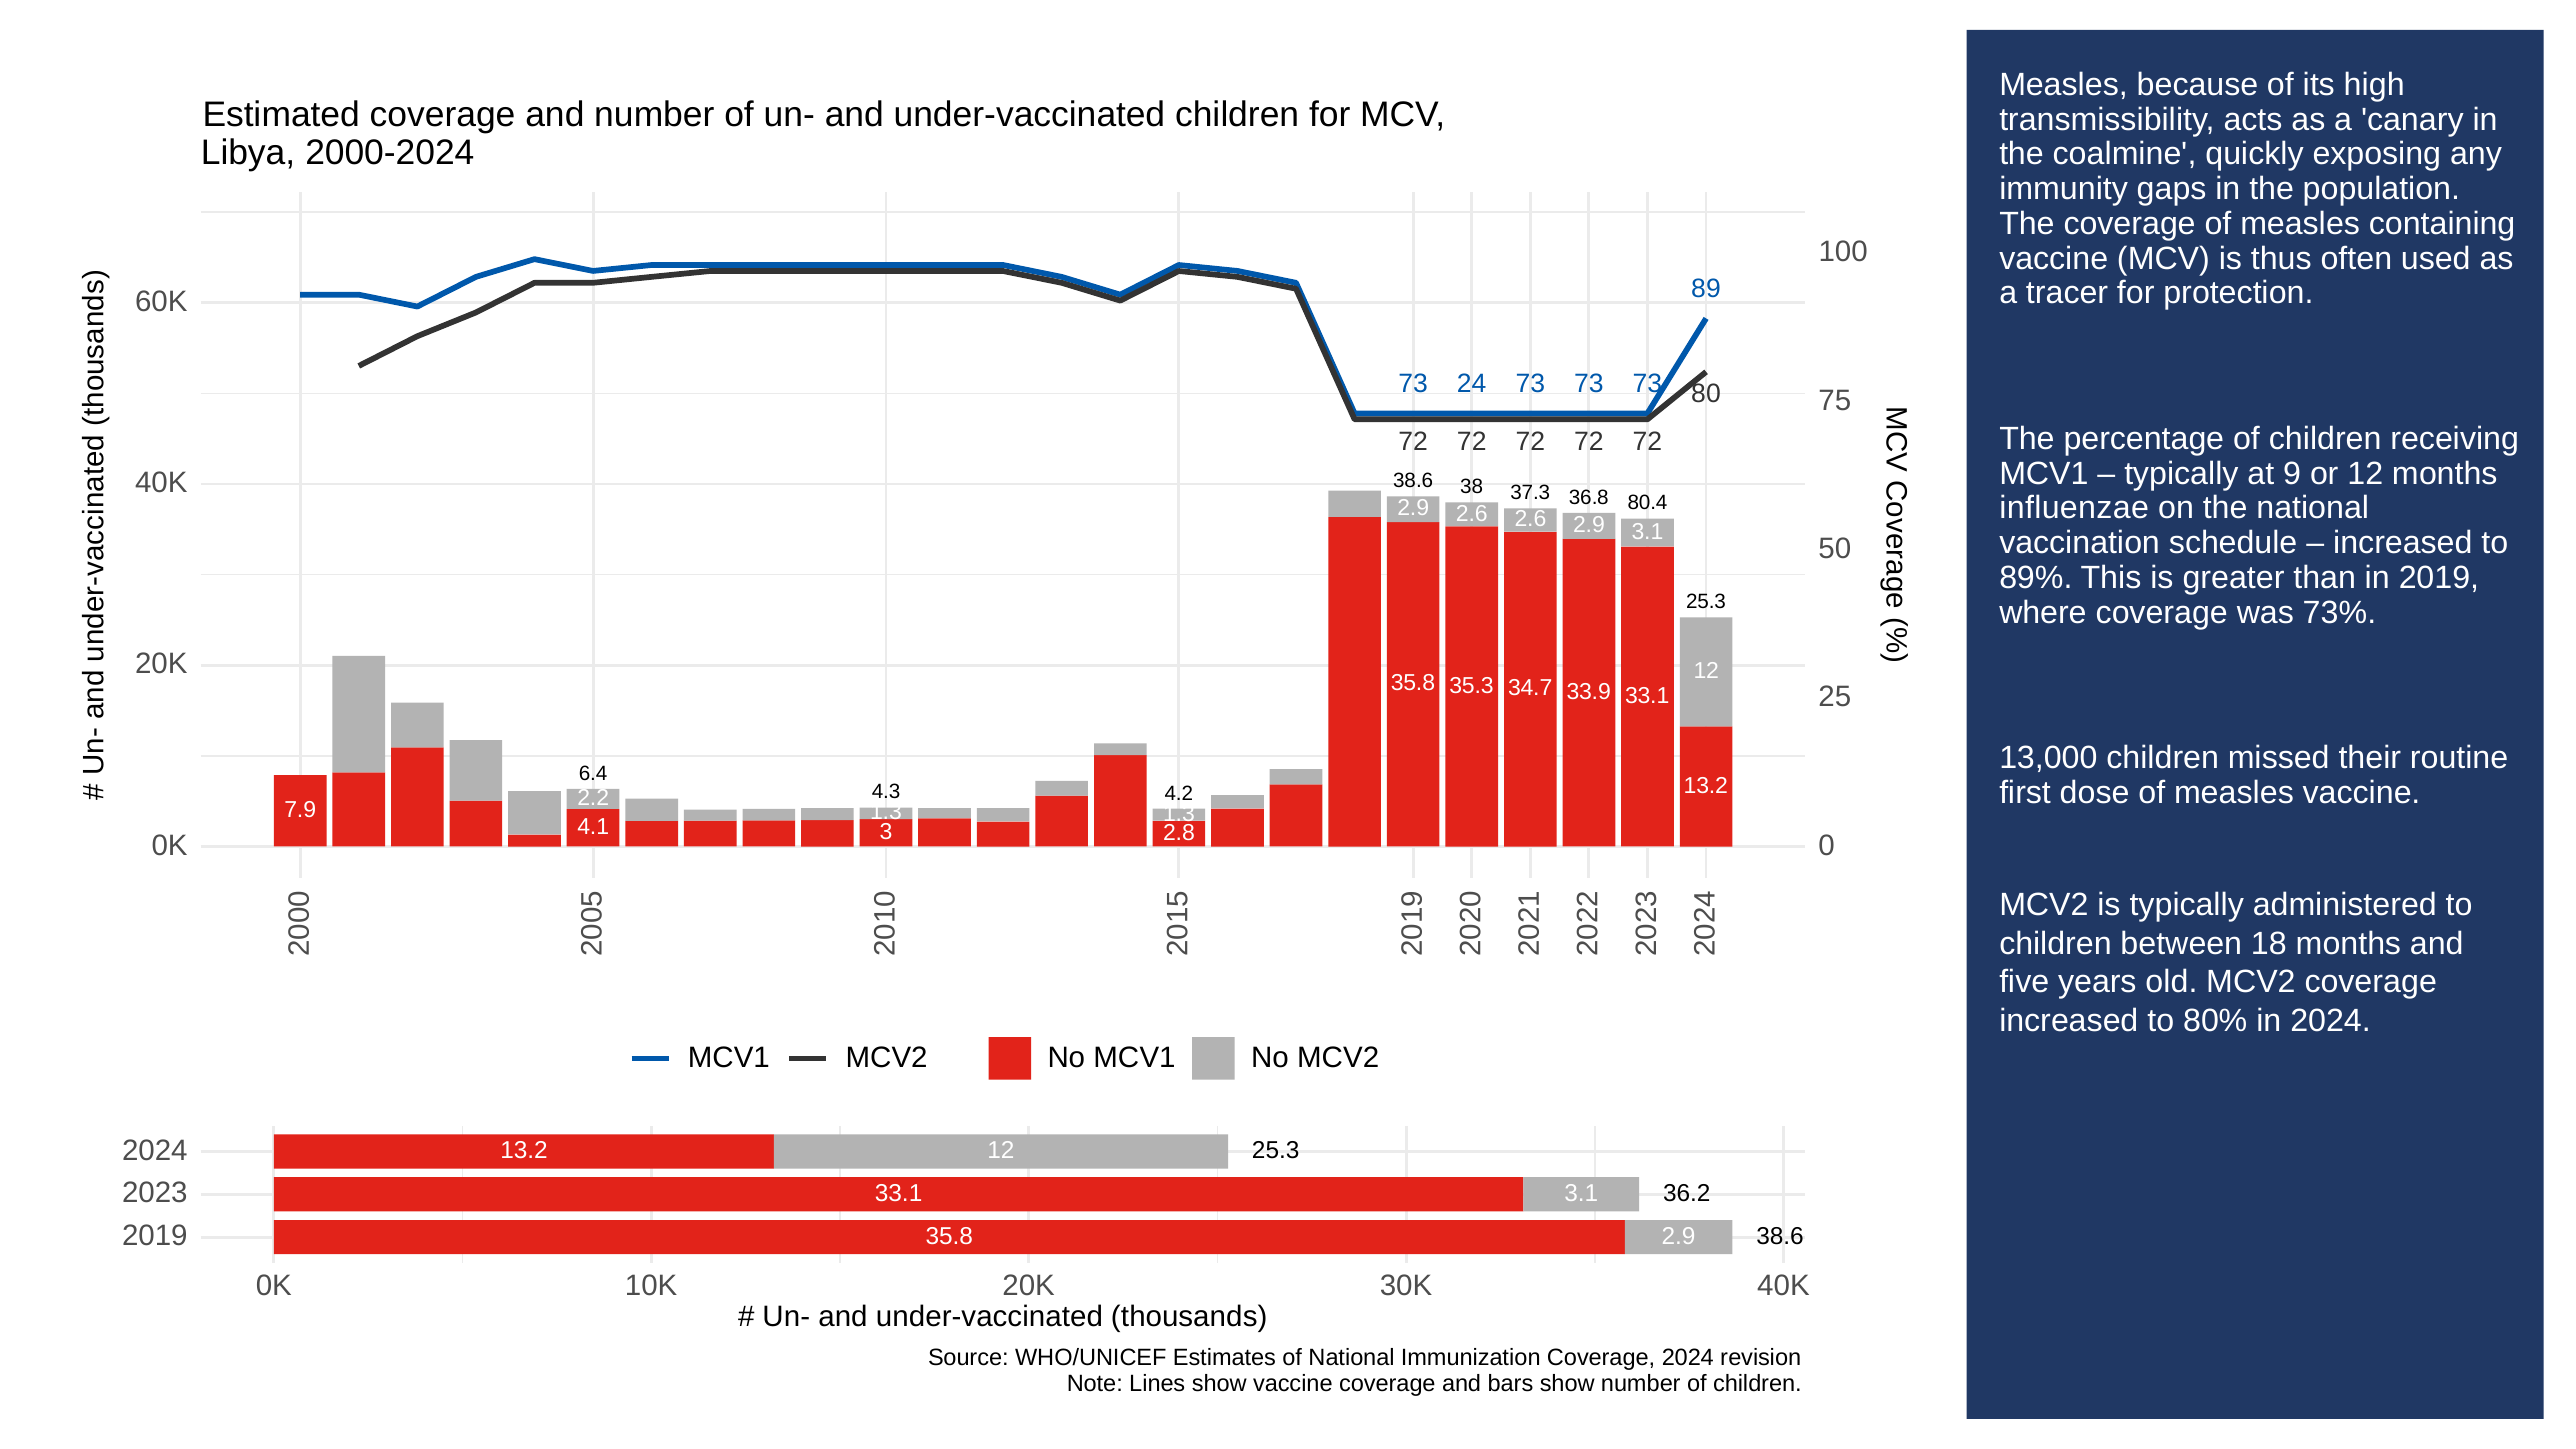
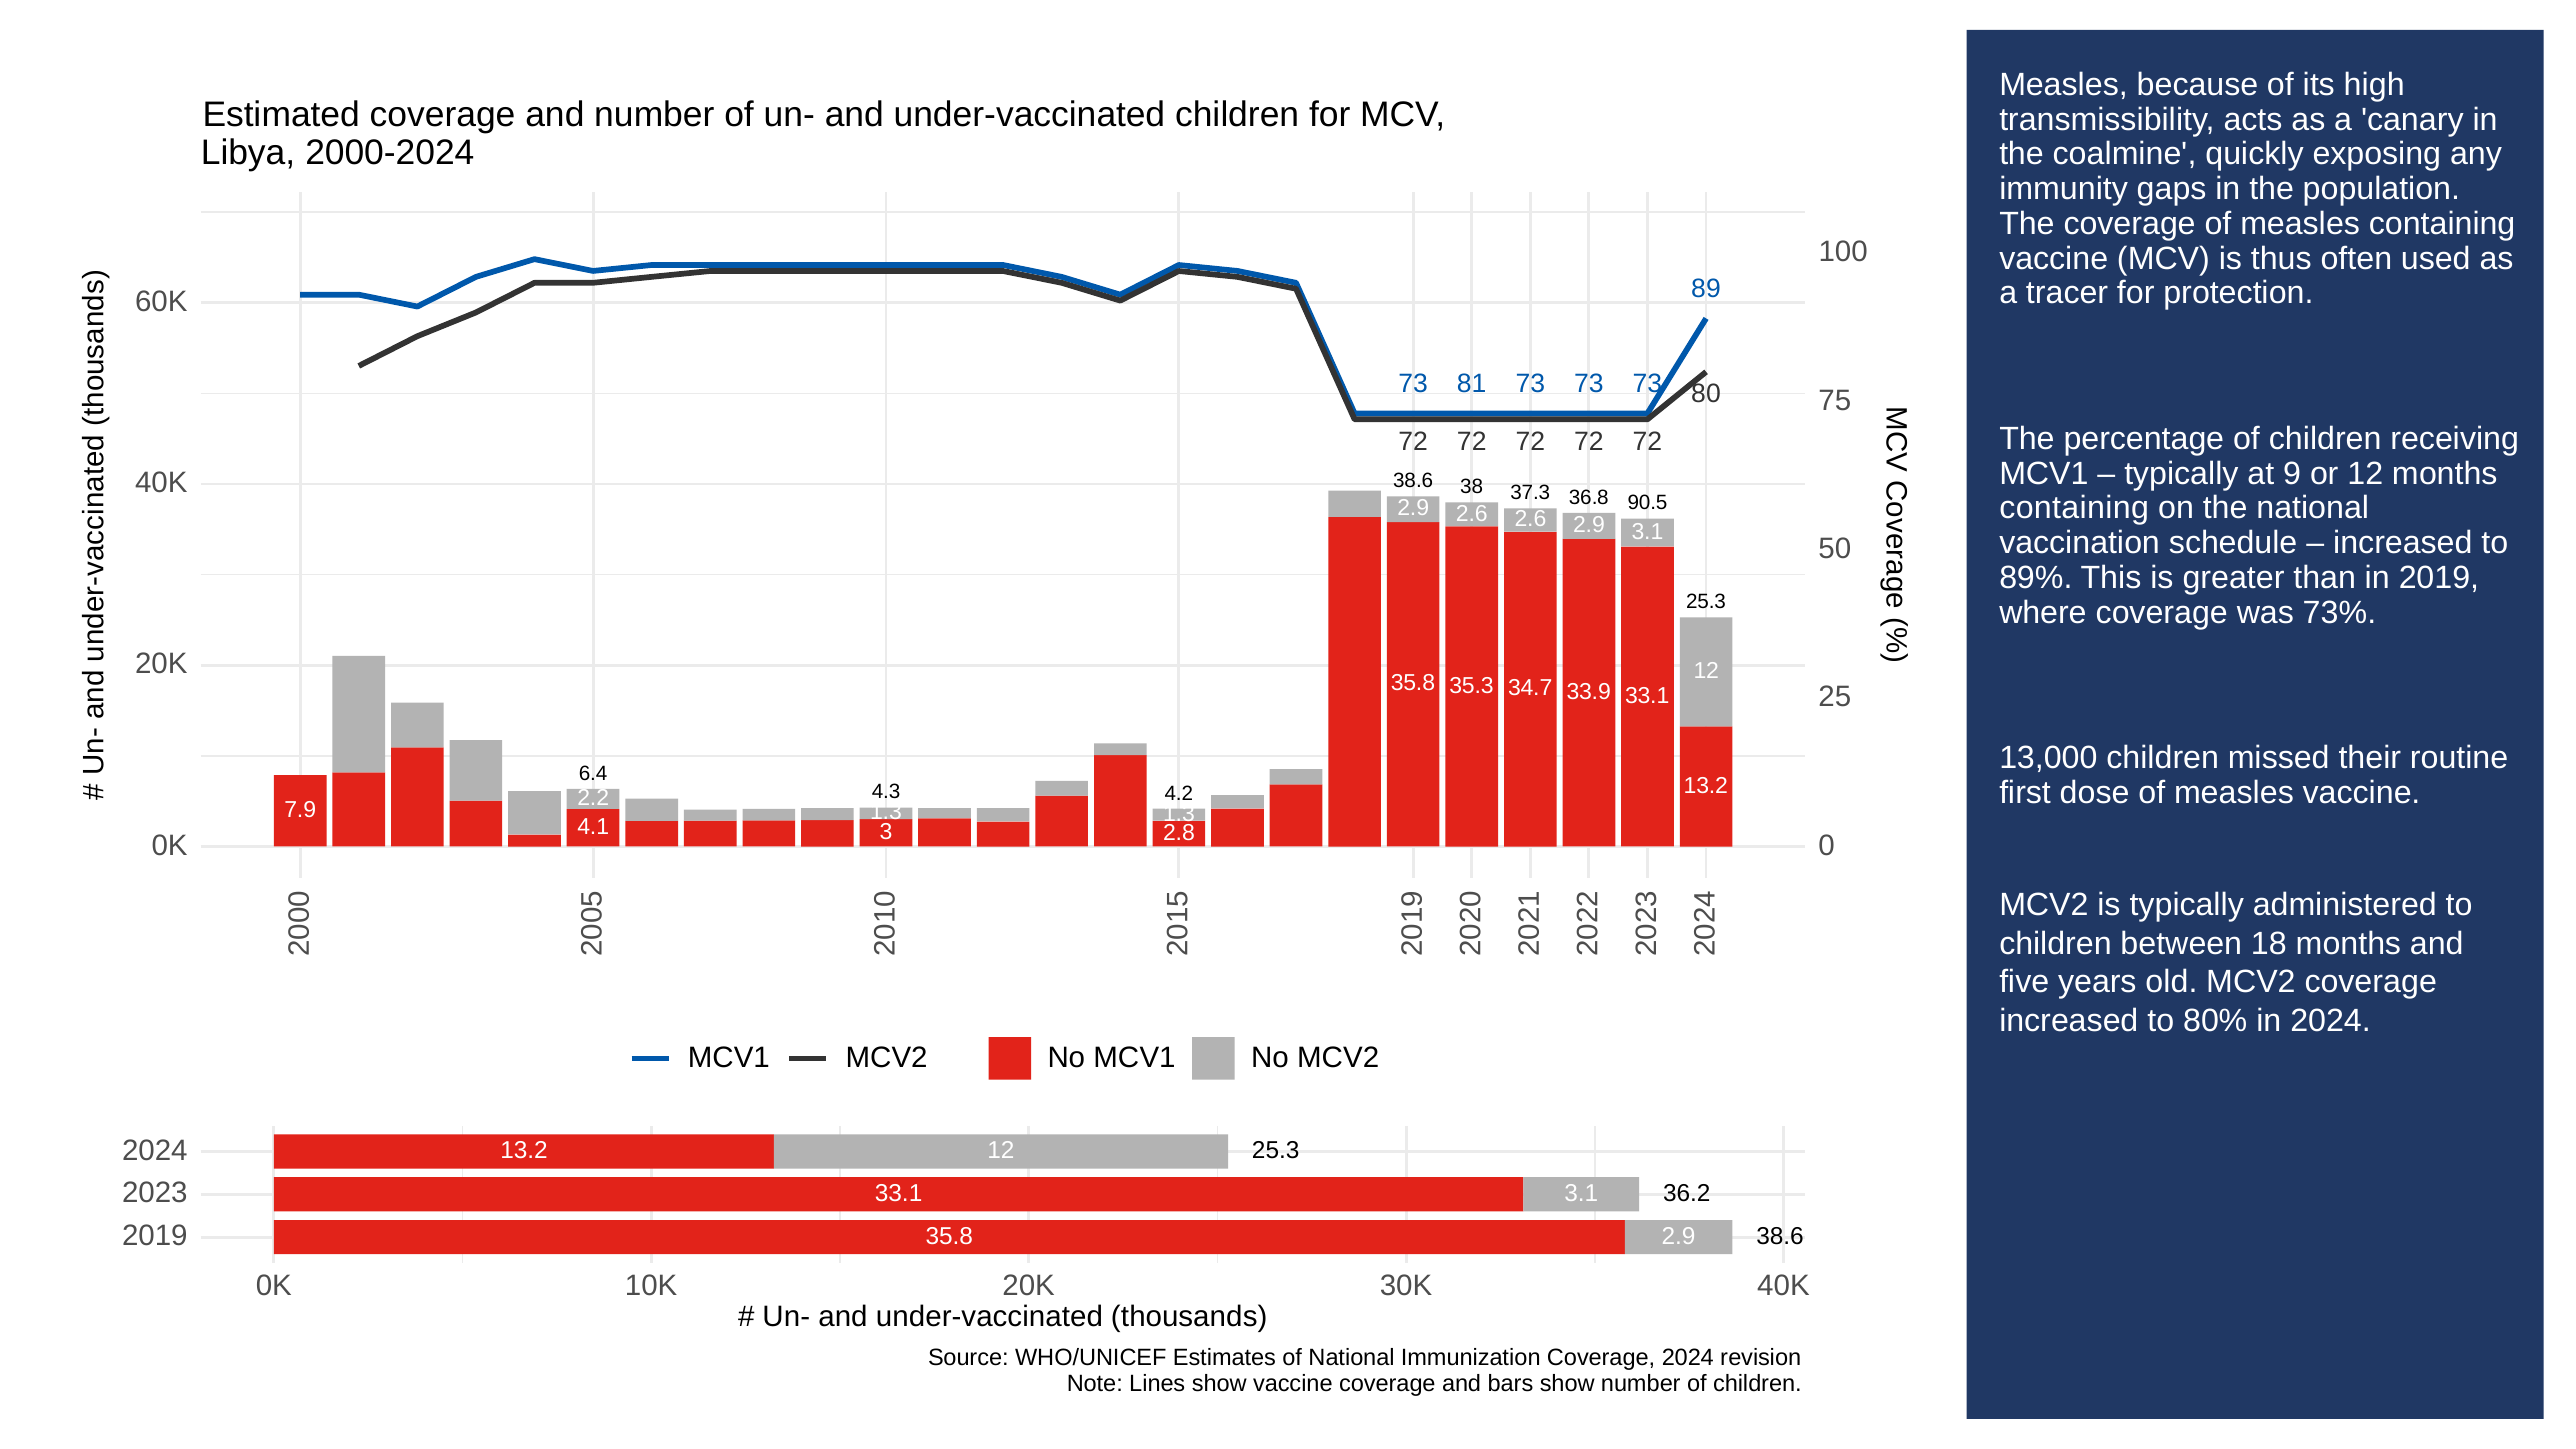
24: 24 -> 81
80.4: 80.4 -> 90.5
influenzae at (2074, 508): influenzae -> containing
